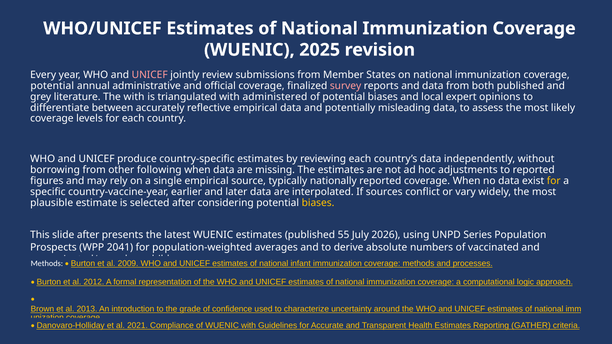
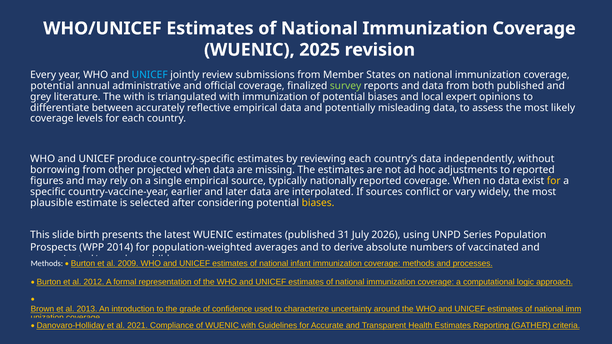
UNICEF at (150, 75) colour: pink -> light blue
survey colour: pink -> light green
with administered: administered -> immunization
following: following -> projected
slide after: after -> birth
55: 55 -> 31
2041: 2041 -> 2014
